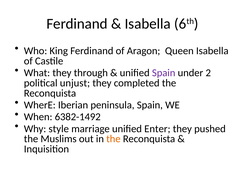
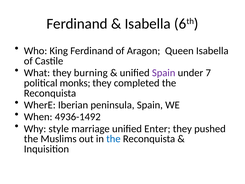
through: through -> burning
2: 2 -> 7
unjust: unjust -> monks
6382-1492: 6382-1492 -> 4936-1492
the at (113, 139) colour: orange -> blue
